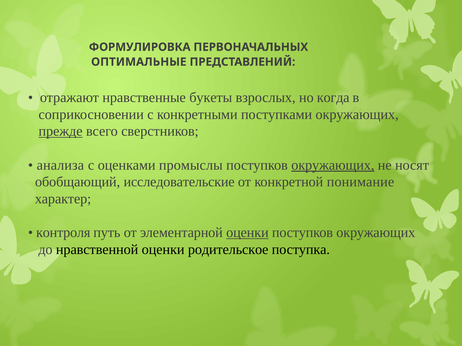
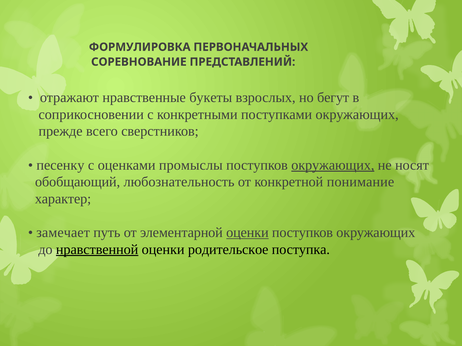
ОПТИМАЛЬНЫЕ: ОПТИМАЛЬНЫЕ -> СОРЕВНОВАНИЕ
когда: когда -> бегут
прежде underline: present -> none
анализа: анализа -> песенку
исследовательские: исследовательские -> любознательность
контроля: контроля -> замечает
нравственной underline: none -> present
